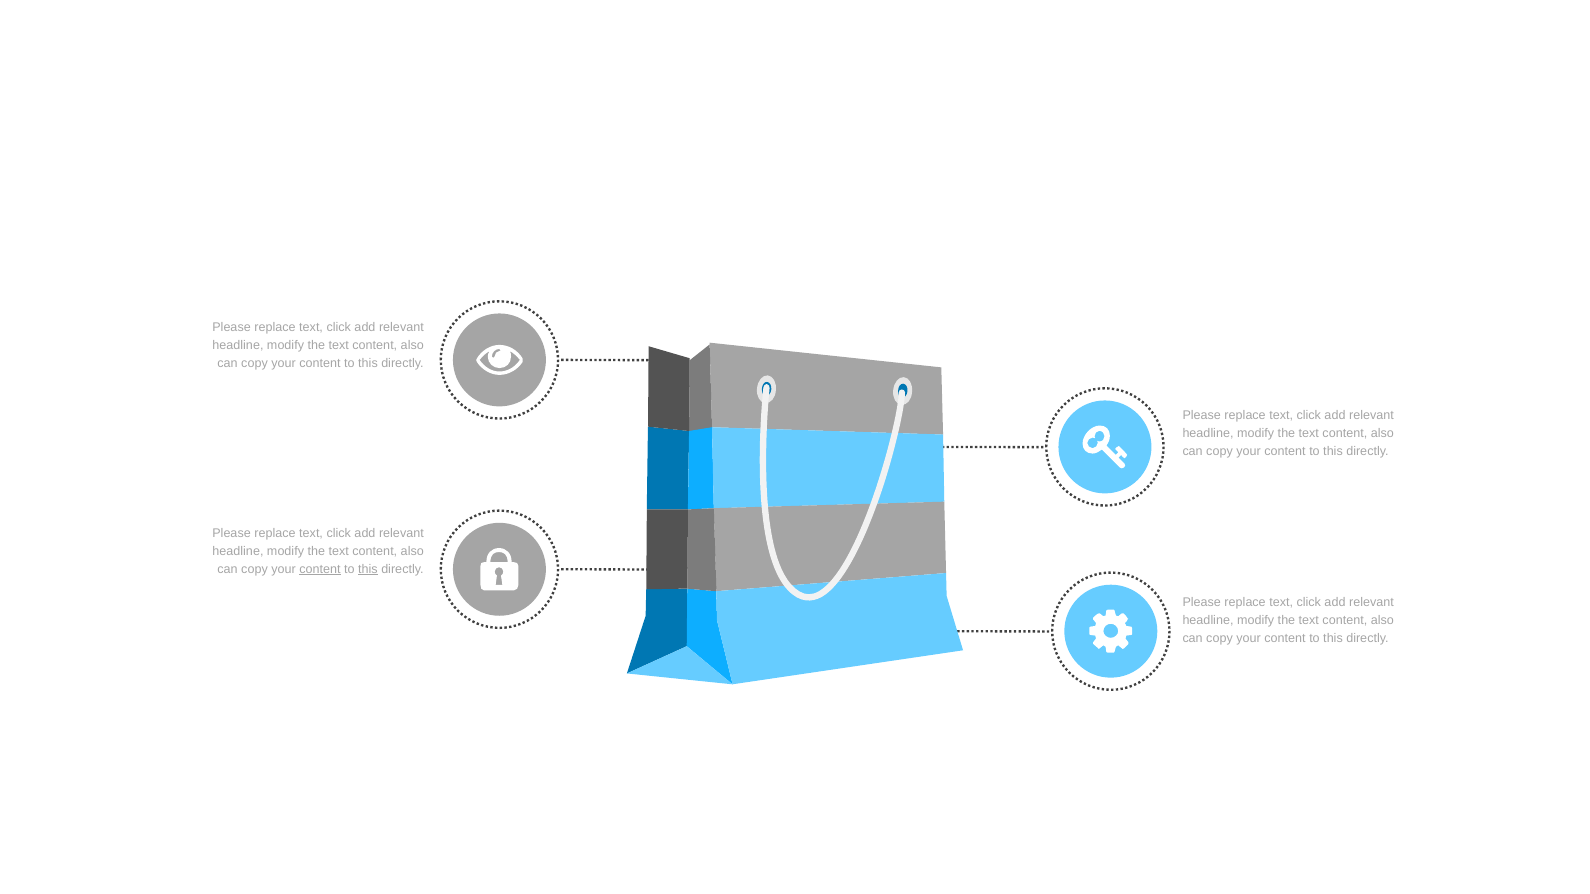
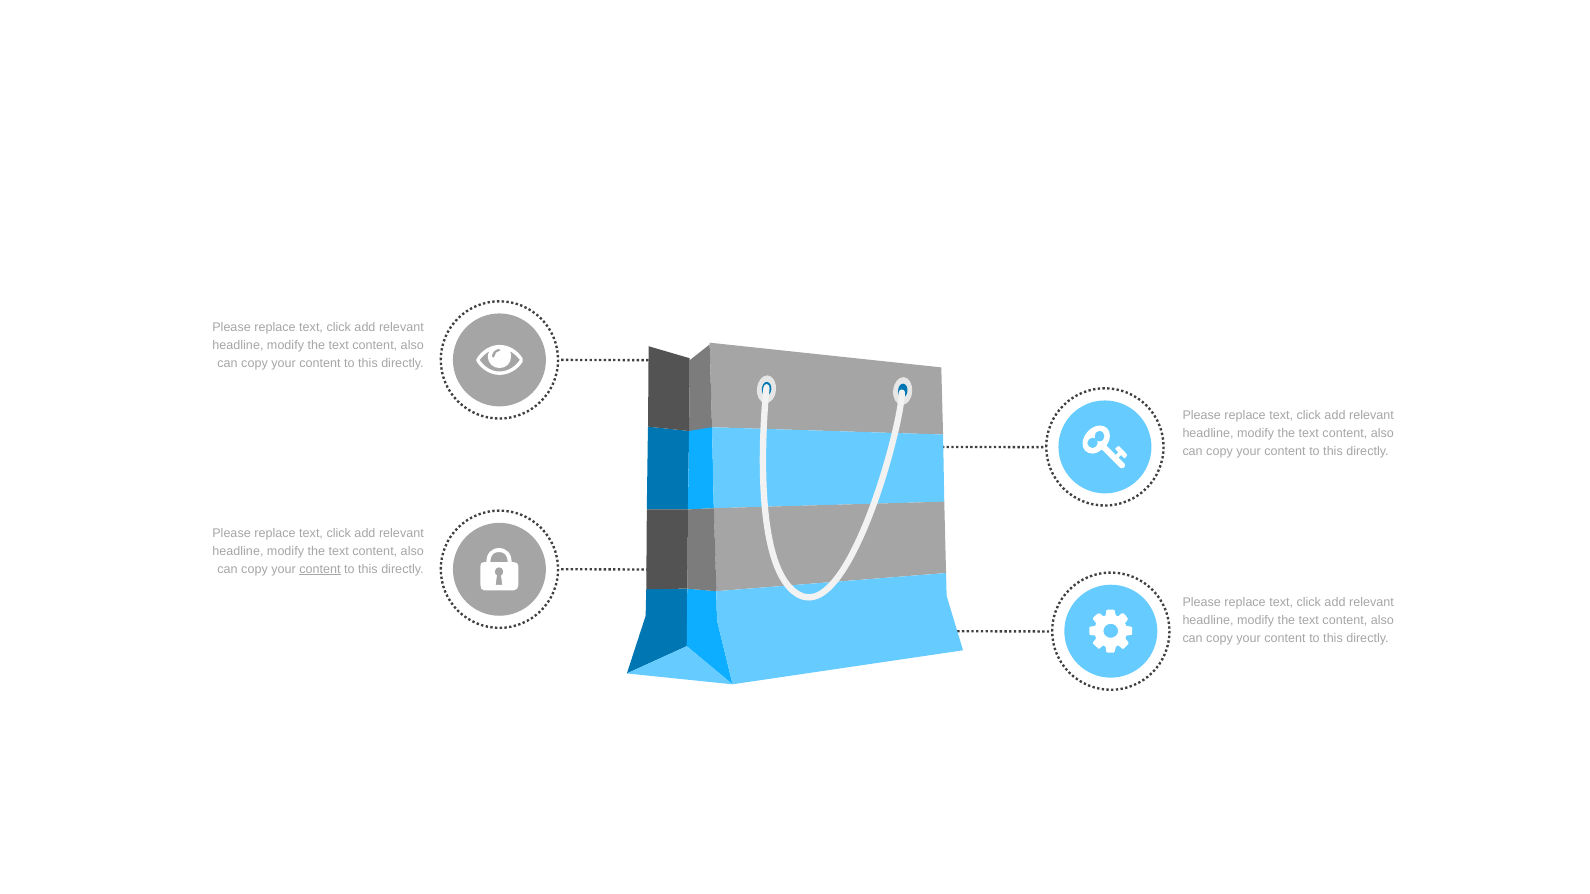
this at (368, 569) underline: present -> none
